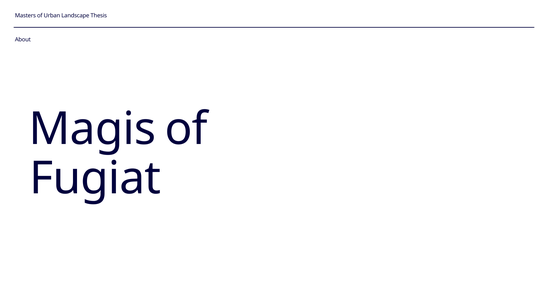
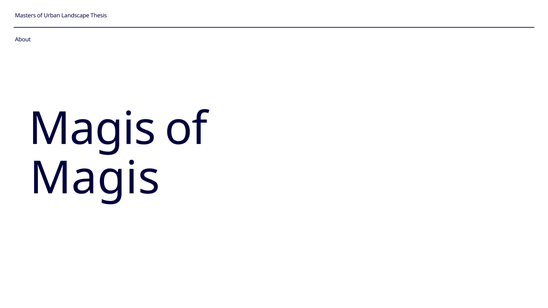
Fugiat at (95, 179): Fugiat -> Magis
